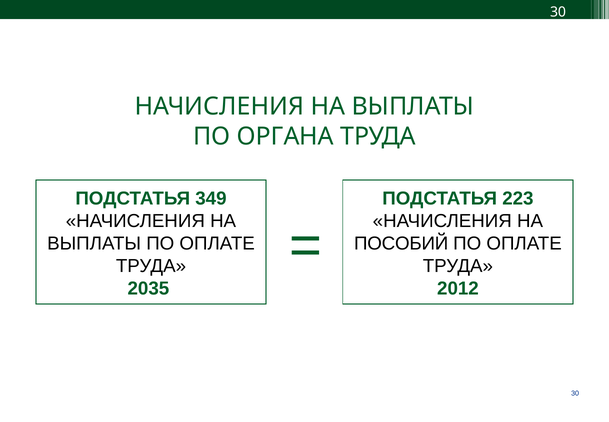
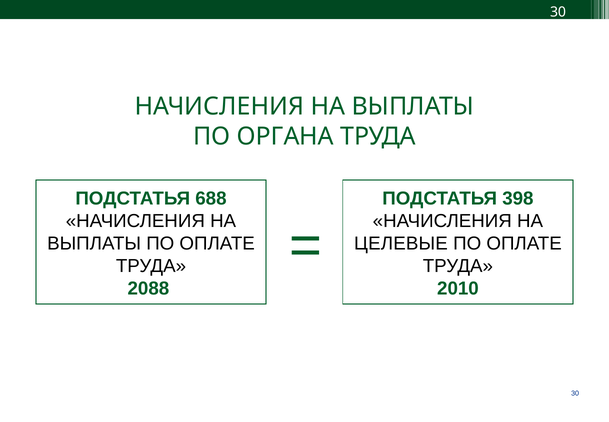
349: 349 -> 688
223: 223 -> 398
ПОСОБИЙ: ПОСОБИЙ -> ЦЕЛЕВЫЕ
2035: 2035 -> 2088
2012: 2012 -> 2010
